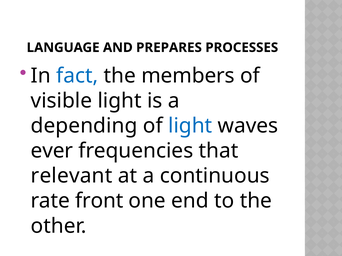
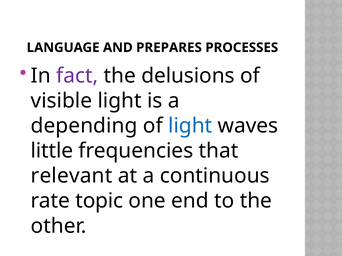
fact colour: blue -> purple
members: members -> delusions
ever: ever -> little
front: front -> topic
